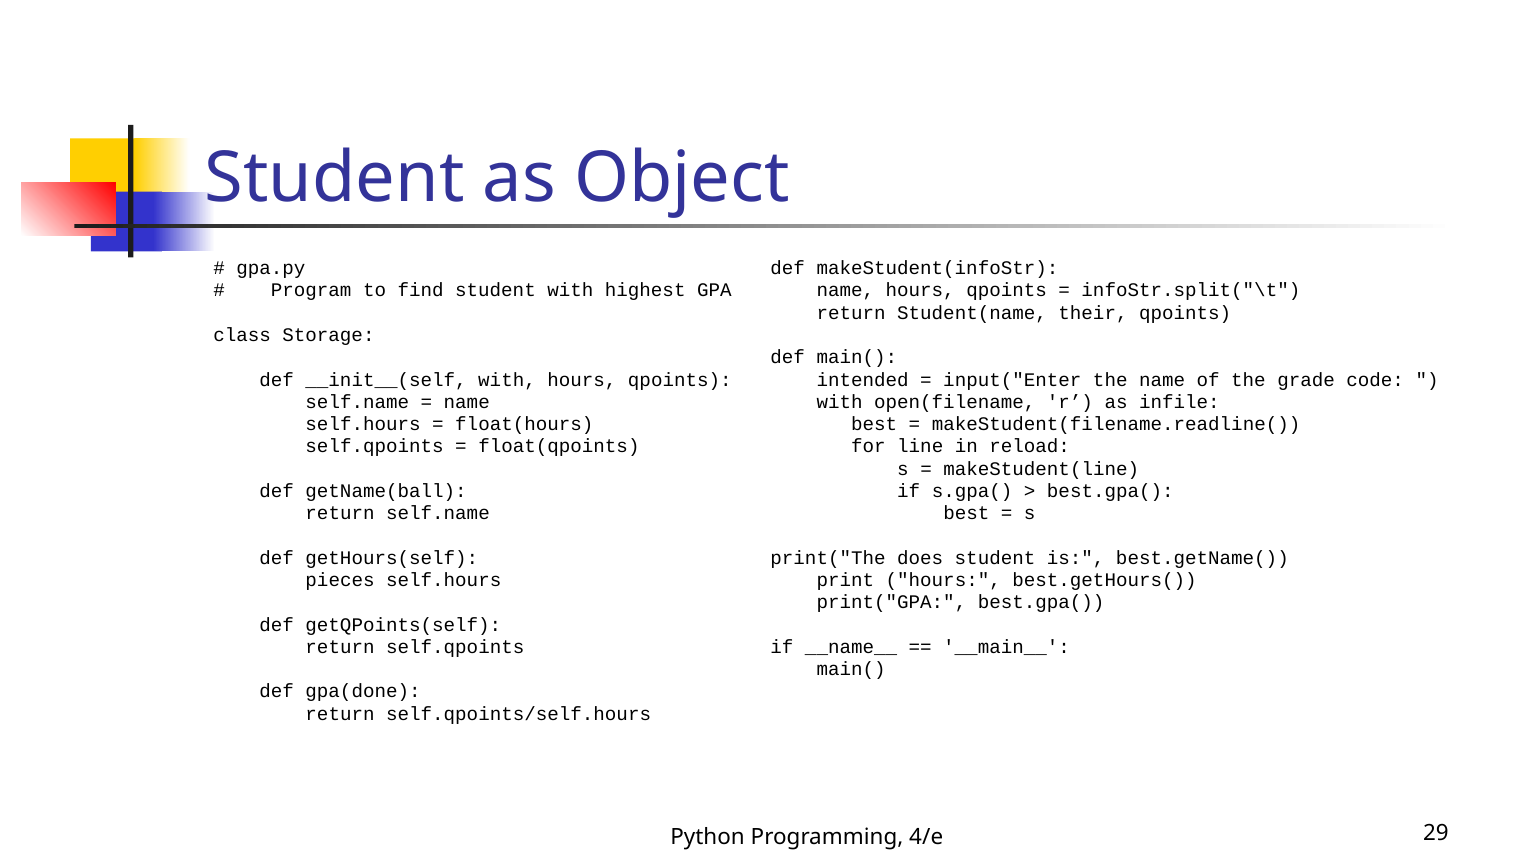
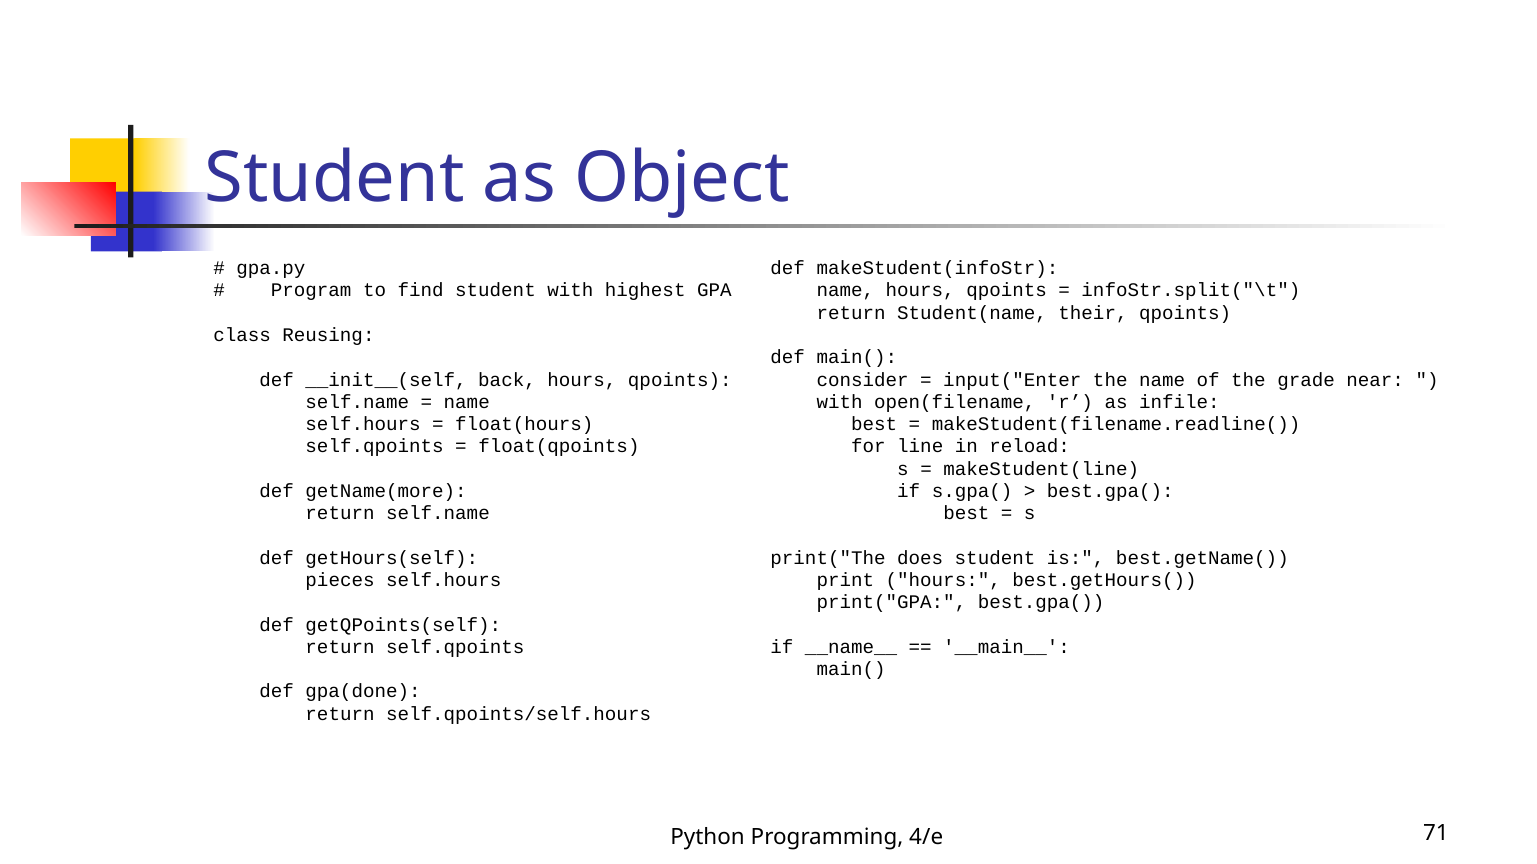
Storage: Storage -> Reusing
__init__(self with: with -> back
intended: intended -> consider
code: code -> near
getName(ball: getName(ball -> getName(more
29: 29 -> 71
